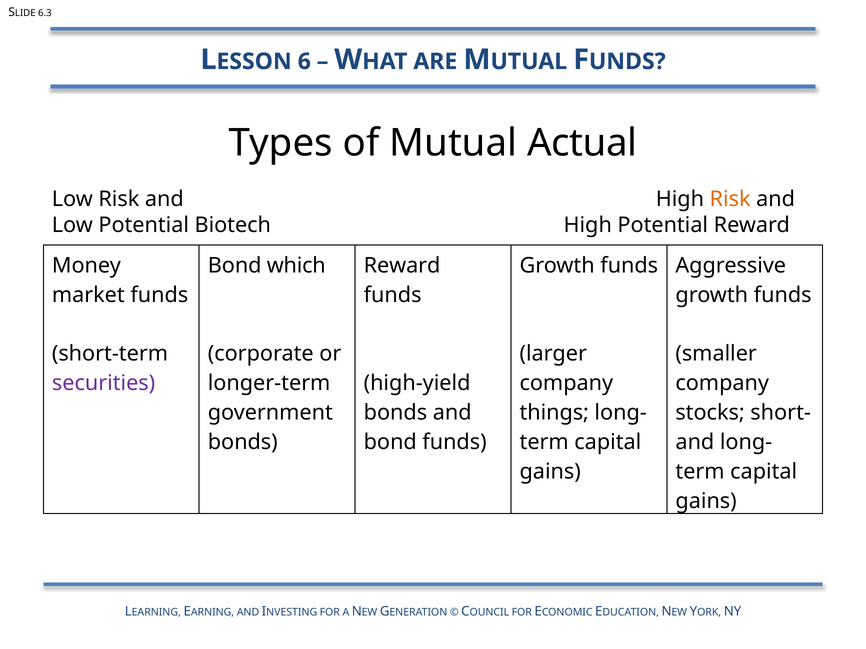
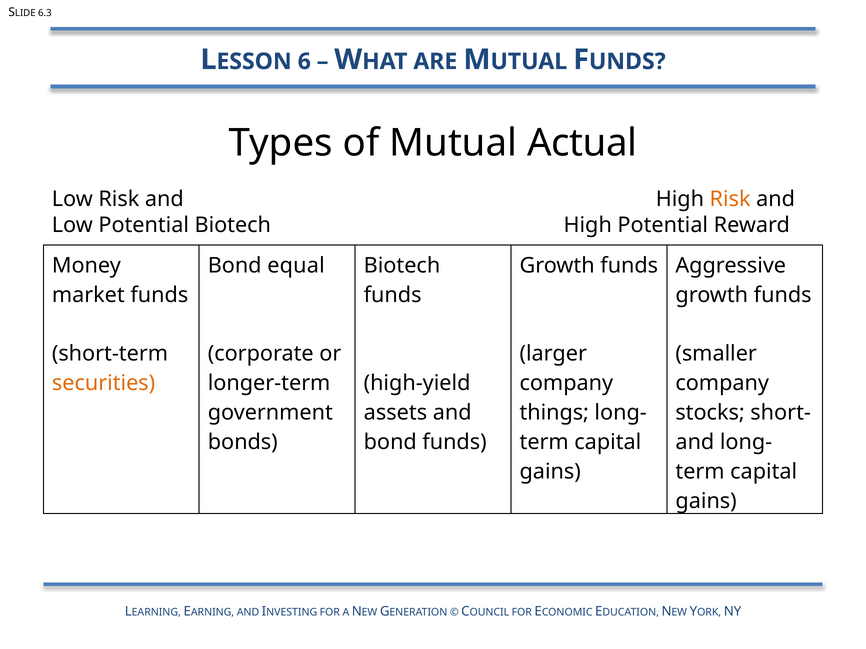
which: which -> equal
Reward at (402, 266): Reward -> Biotech
securities colour: purple -> orange
bonds at (395, 413): bonds -> assets
